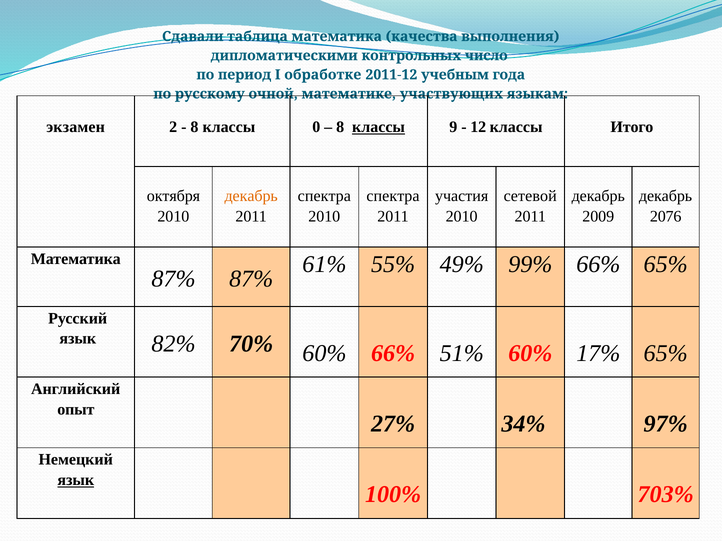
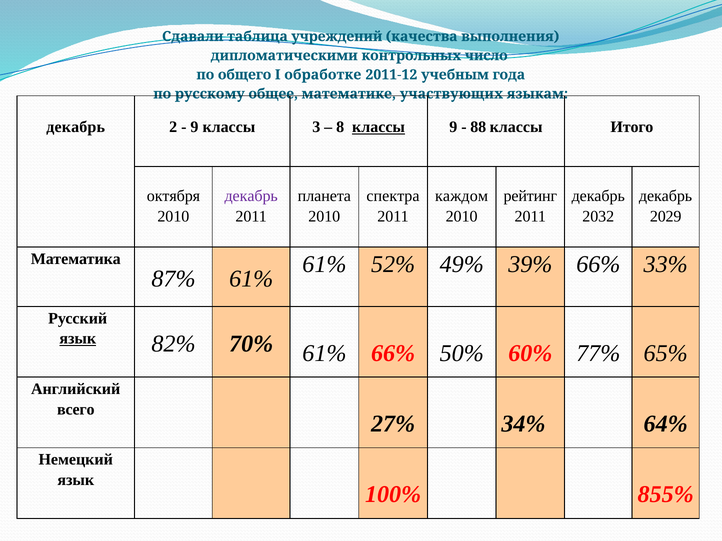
таблица математика: математика -> учреждений
период: период -> общего
очной: очной -> общее
экзамен at (76, 127): экзамен -> декабрь
8 at (194, 127): 8 -> 9
0: 0 -> 3
12: 12 -> 88
декабрь at (251, 196) colour: orange -> purple
спектра at (324, 196): спектра -> планета
участия: участия -> каждом
сетевой: сетевой -> рейтинг
2009: 2009 -> 2032
2076: 2076 -> 2029
55%: 55% -> 52%
99%: 99% -> 39%
66% 65%: 65% -> 33%
87% 87%: 87% -> 61%
язык at (78, 339) underline: none -> present
70% 60%: 60% -> 61%
51%: 51% -> 50%
17%: 17% -> 77%
опыт: опыт -> всего
97%: 97% -> 64%
язык at (76, 480) underline: present -> none
703%: 703% -> 855%
